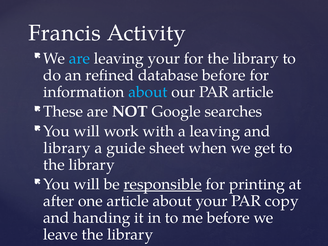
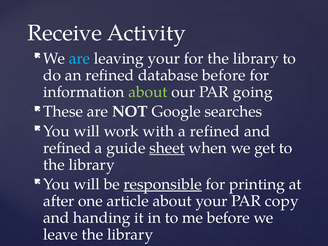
Francis: Francis -> Receive
about at (148, 92) colour: light blue -> light green
PAR article: article -> going
a leaving: leaving -> refined
library at (67, 148): library -> refined
sheet underline: none -> present
